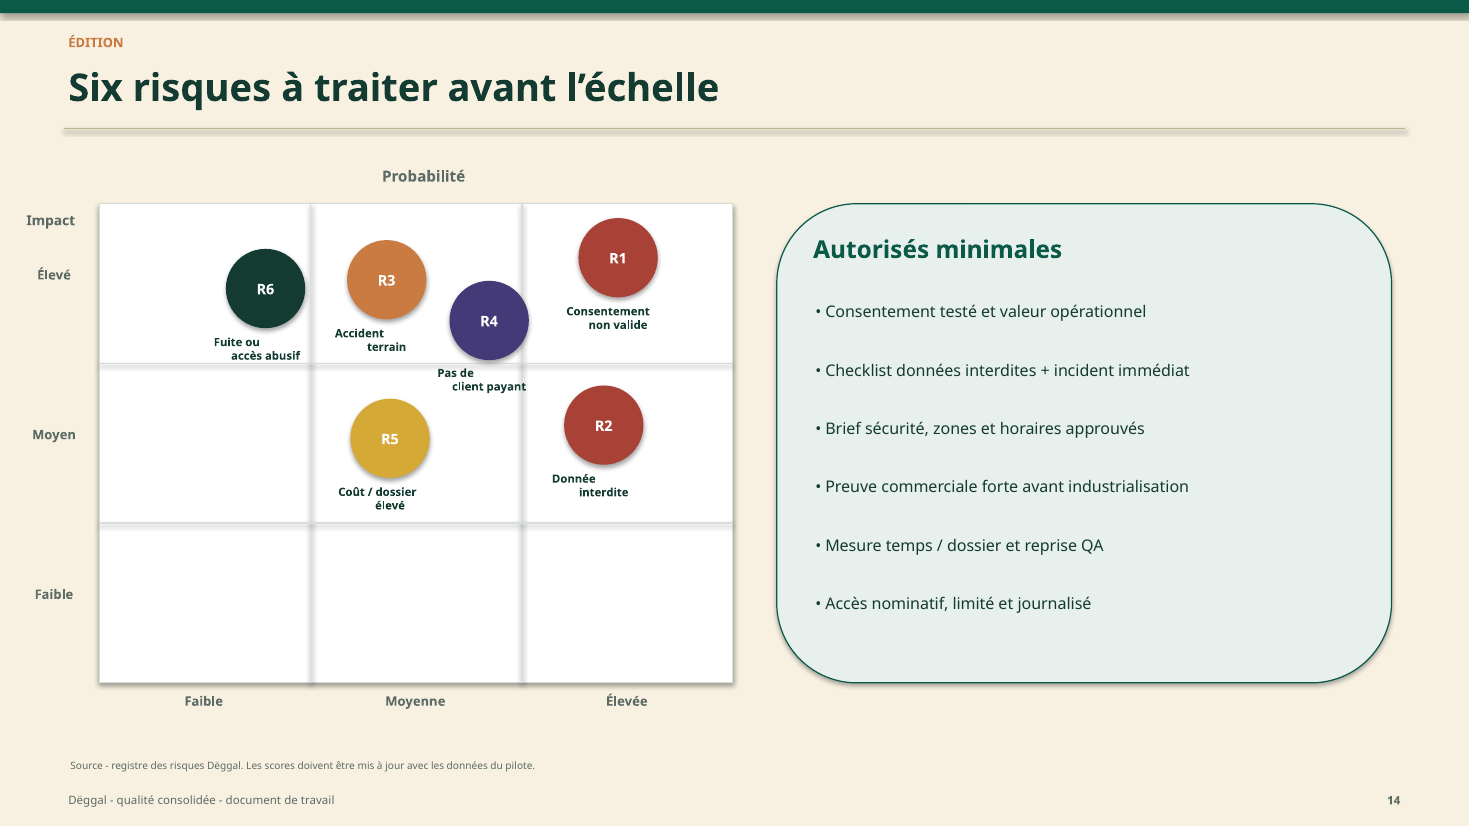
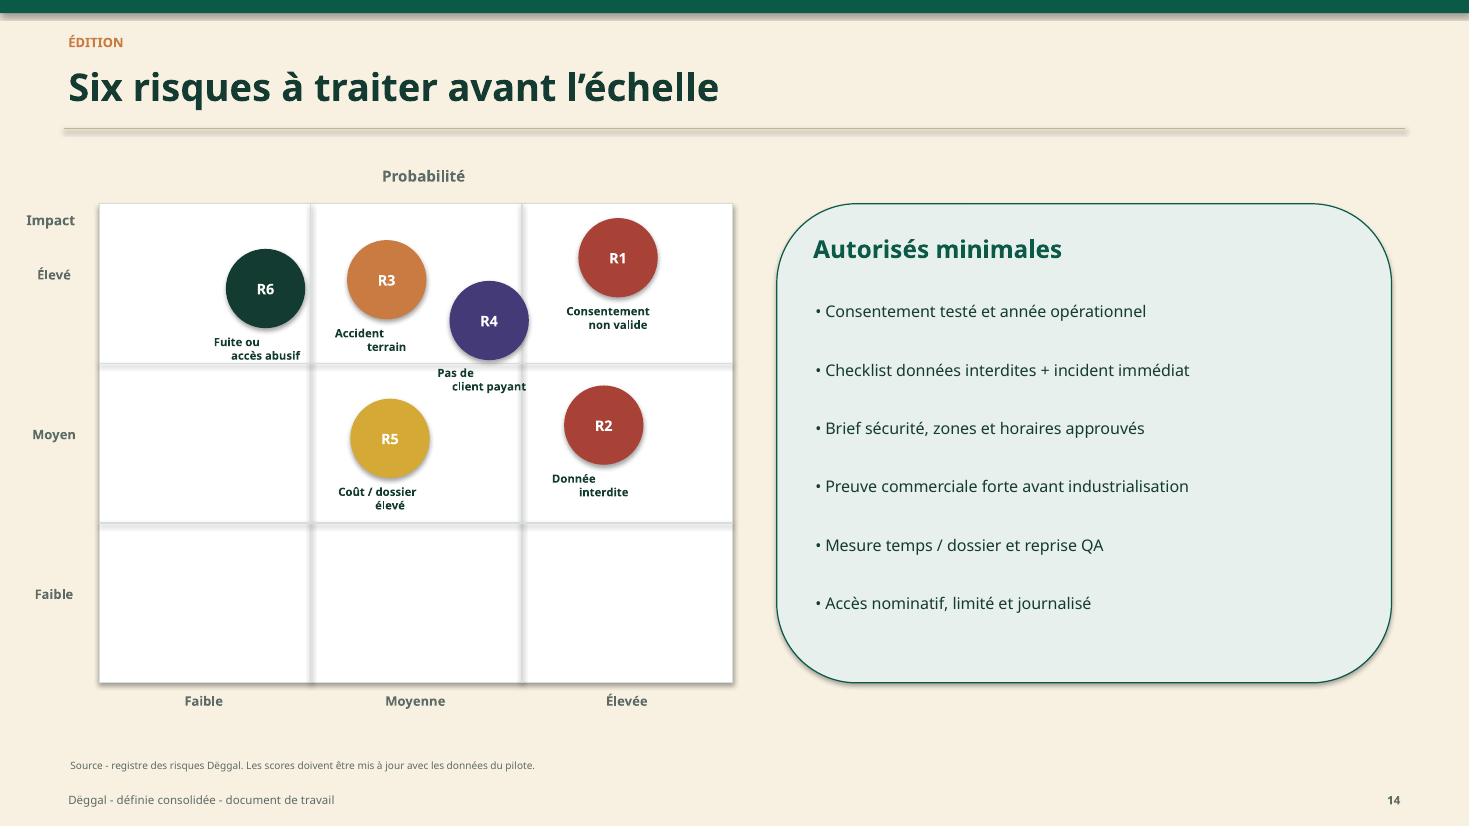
valeur: valeur -> année
qualité: qualité -> définie
